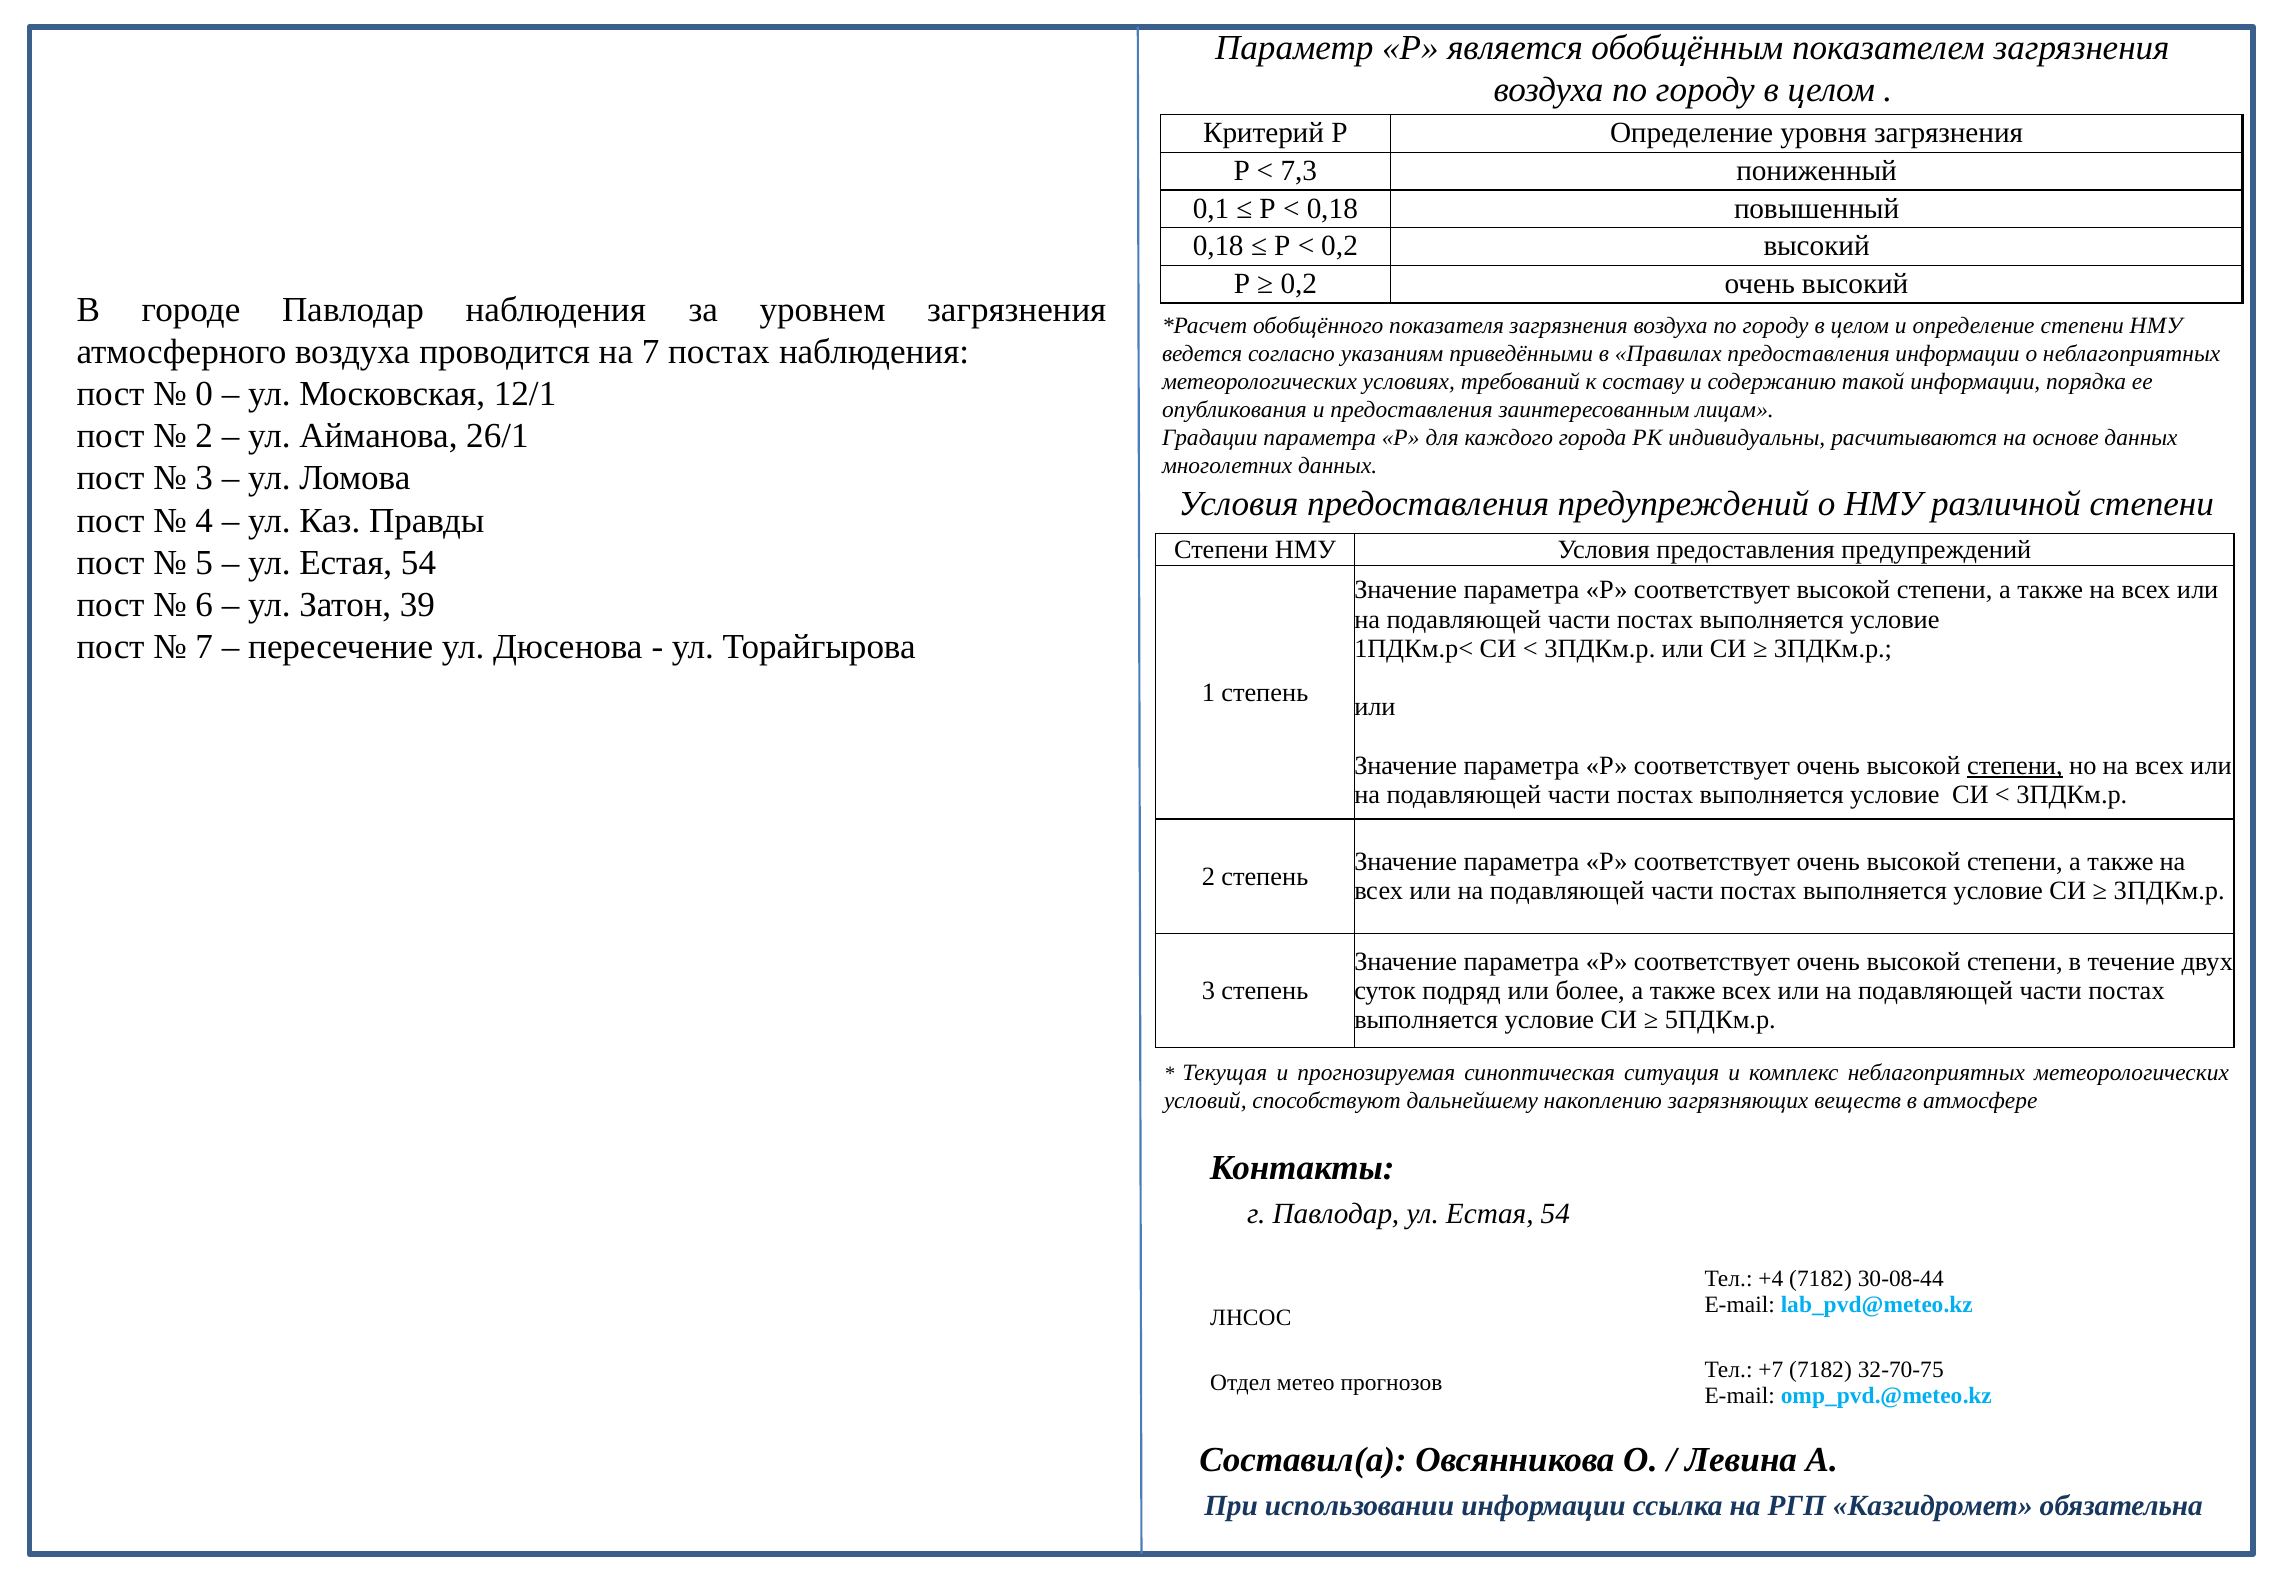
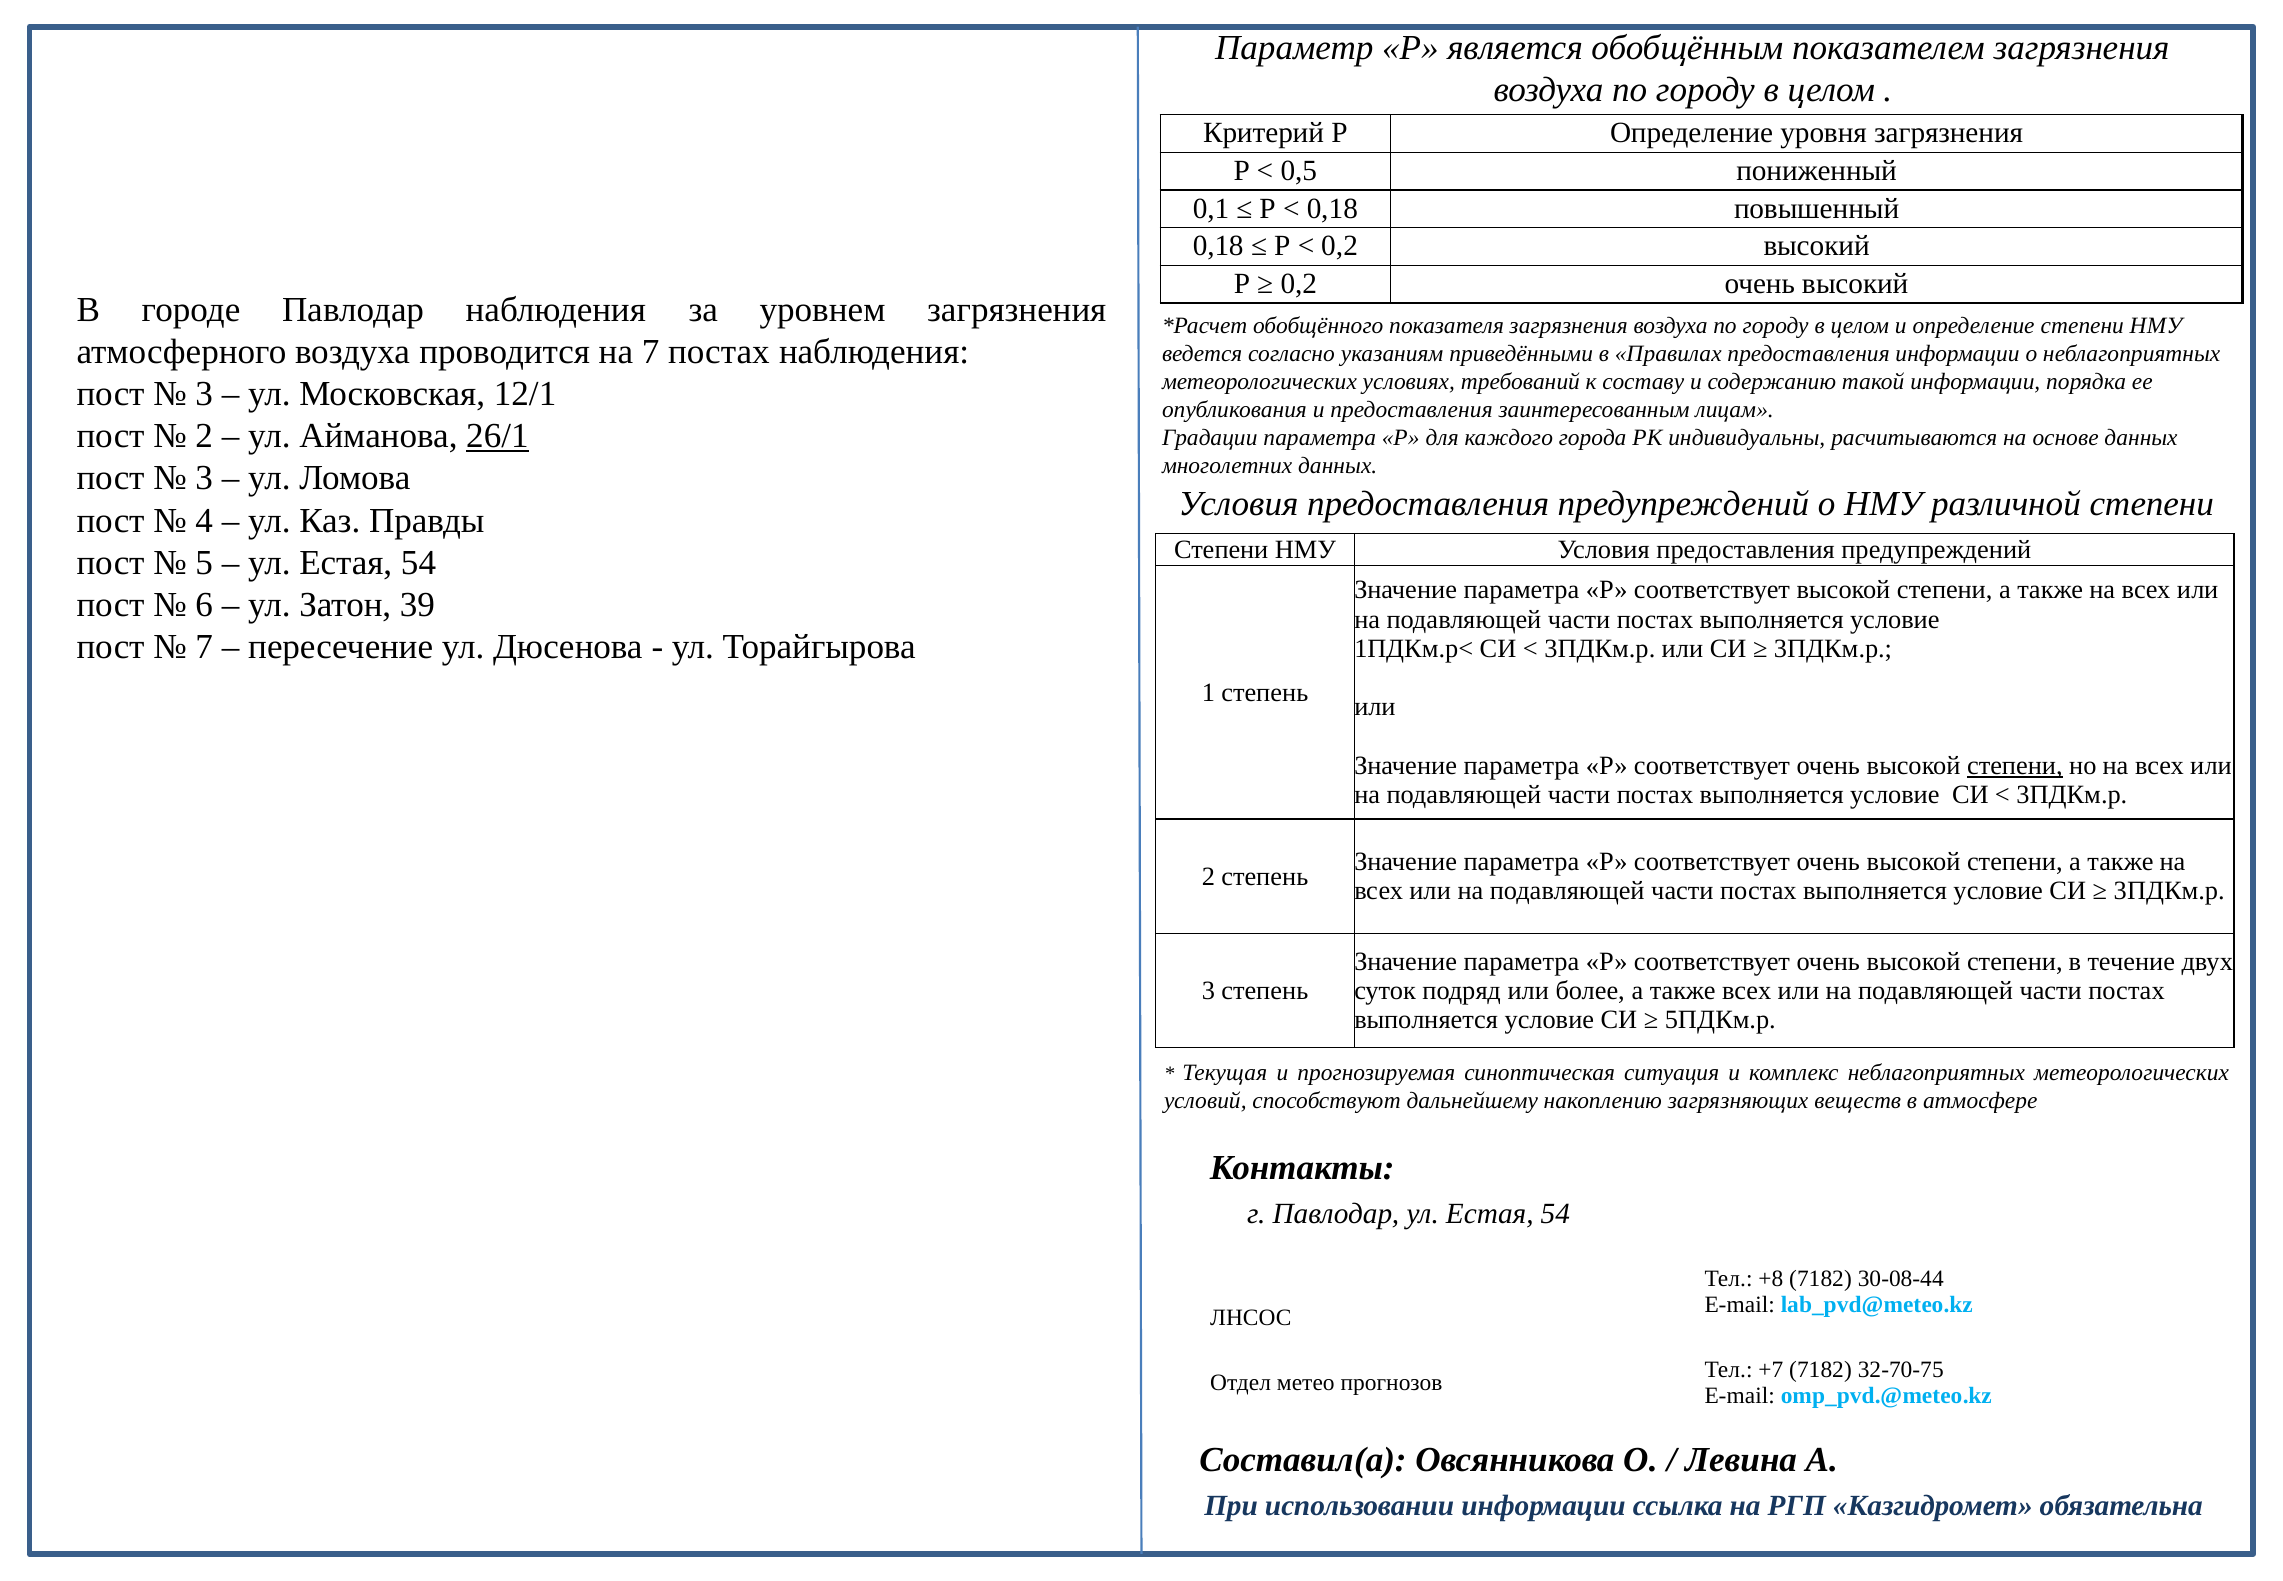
7,3: 7,3 -> 0,5
0 at (204, 394): 0 -> 3
26/1 underline: none -> present
+4: +4 -> +8
